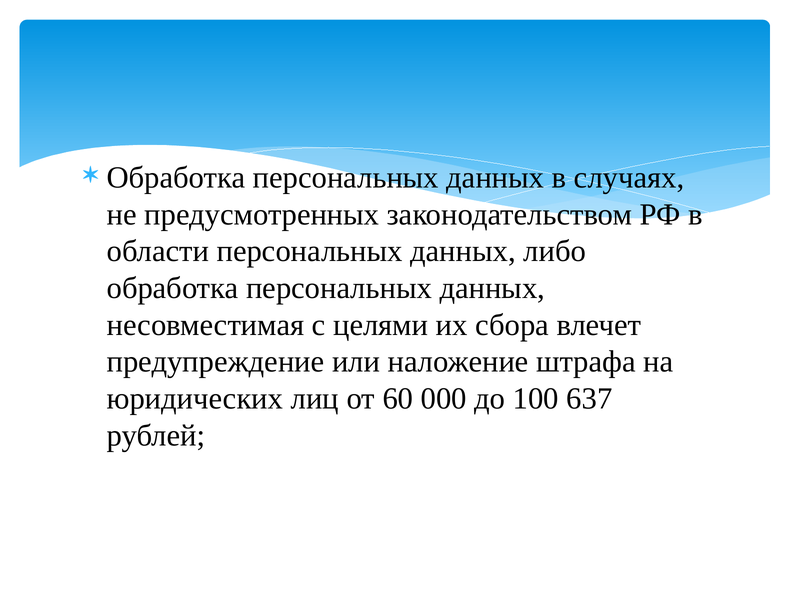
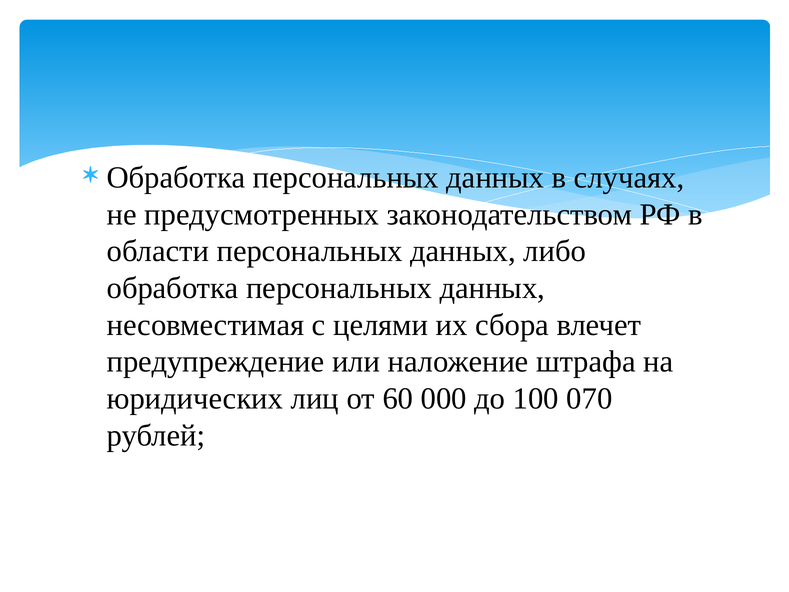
637: 637 -> 070
